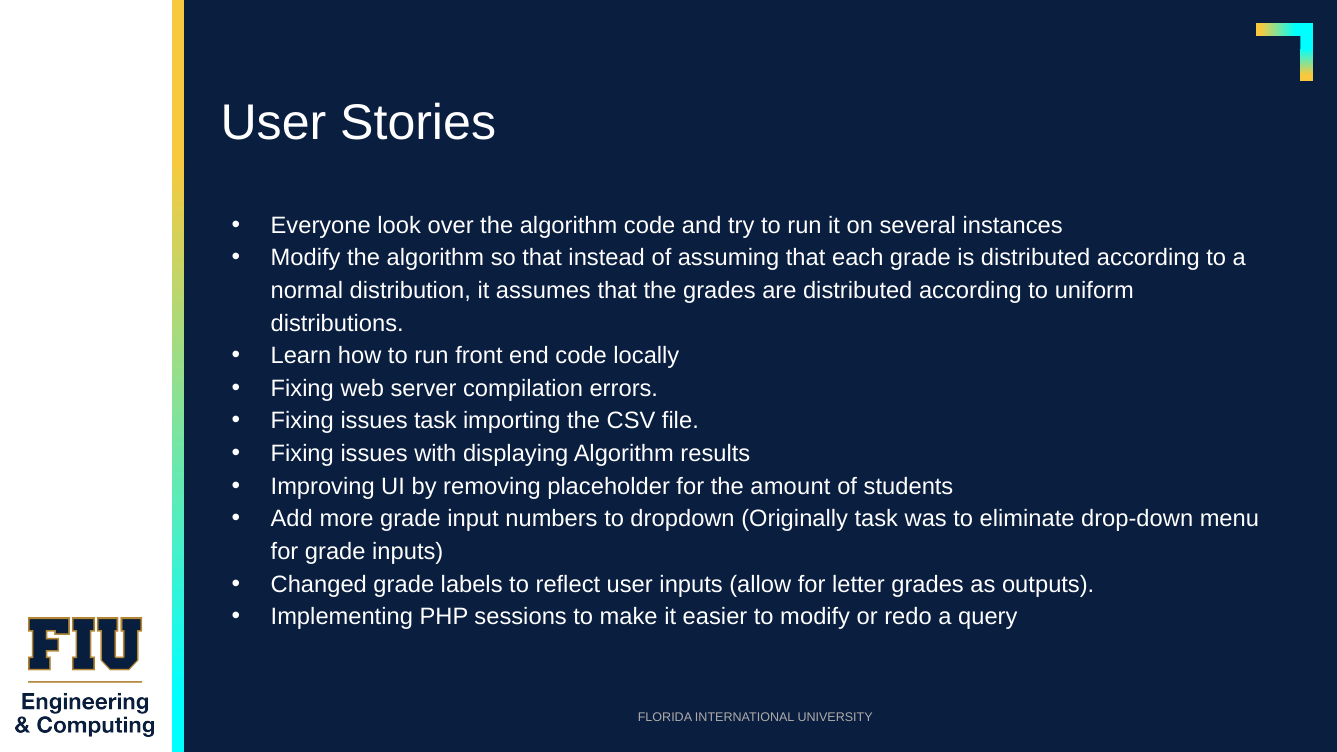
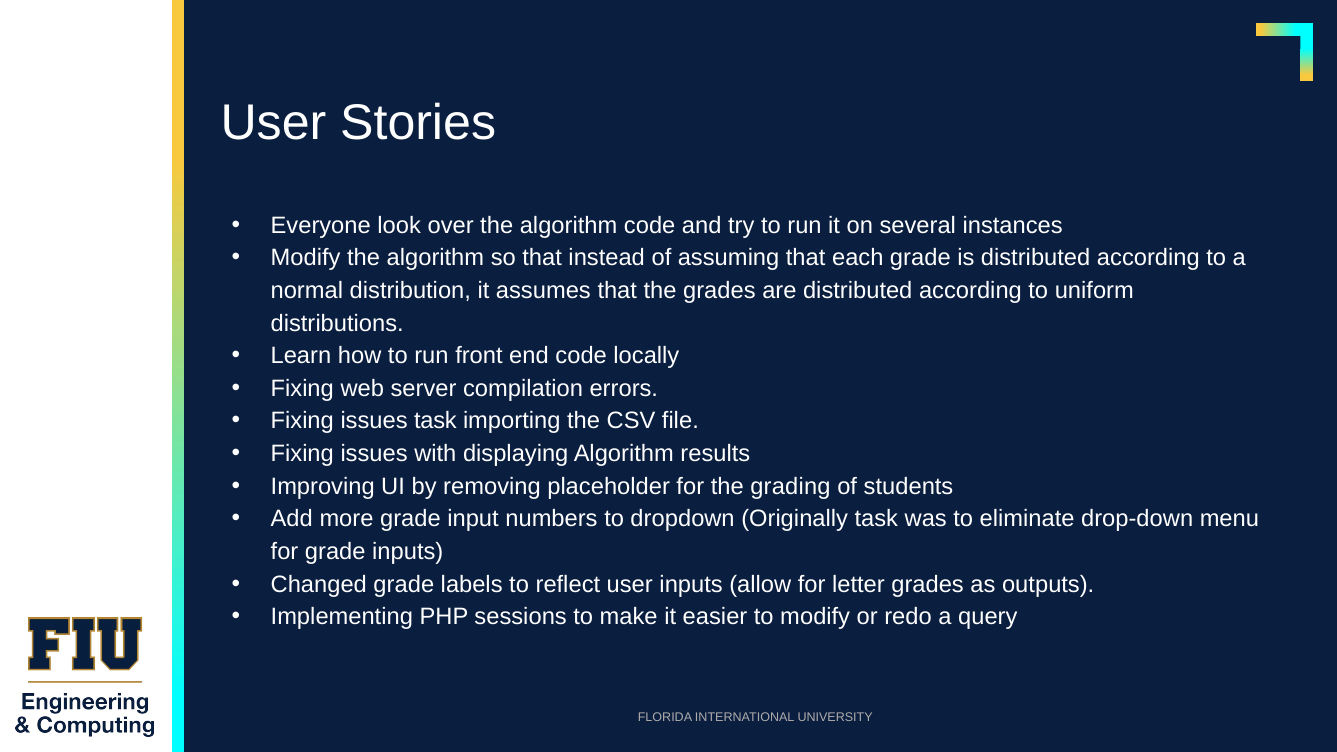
amount: amount -> grading
